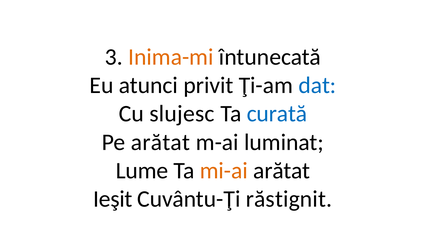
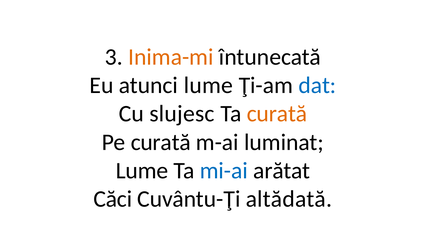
atunci privit: privit -> lume
curată at (277, 114) colour: blue -> orange
Pe arătat: arătat -> curată
mi-ai colour: orange -> blue
Ieşit: Ieşit -> Căci
răstignit: răstignit -> altădată
